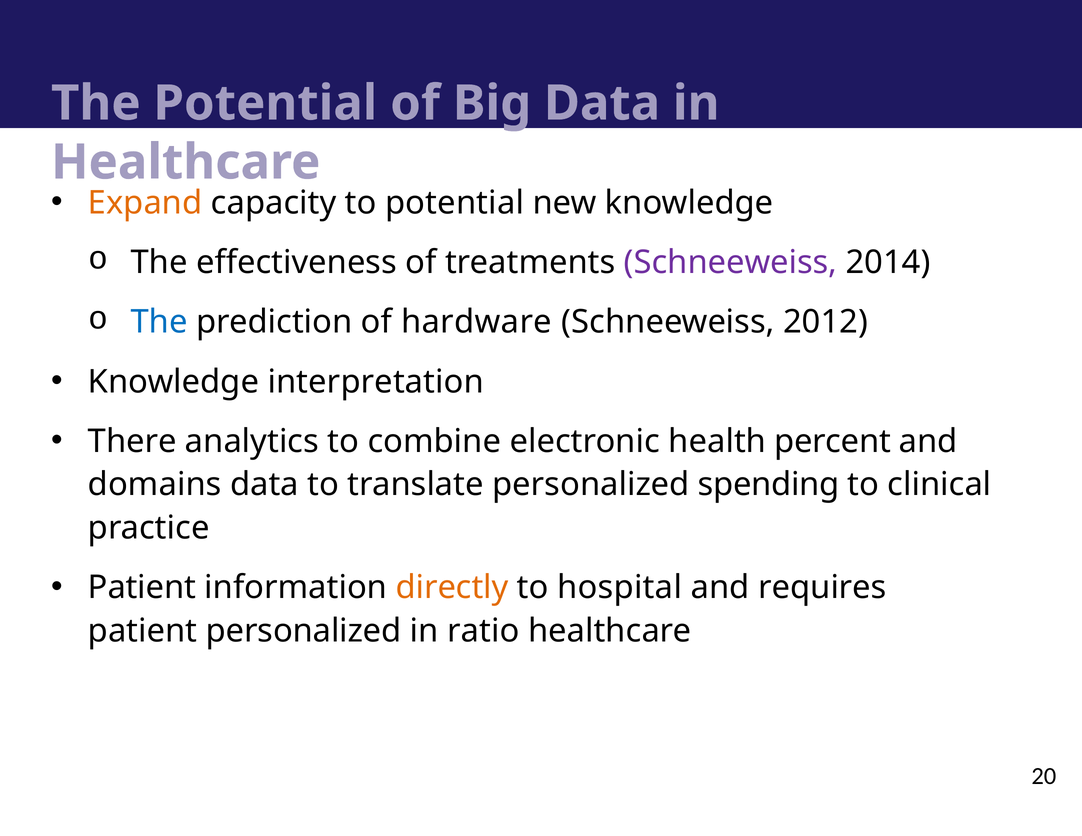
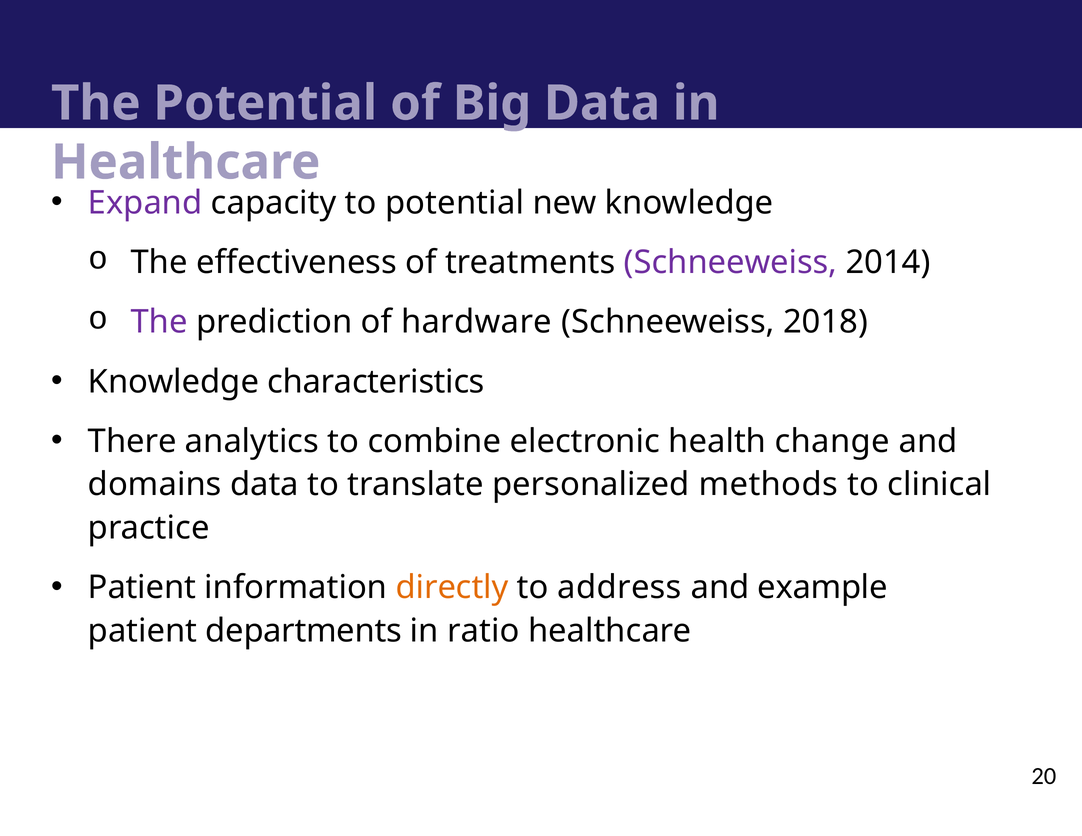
Expand colour: orange -> purple
The at (159, 322) colour: blue -> purple
2012: 2012 -> 2018
interpretation: interpretation -> characteristics
percent: percent -> change
spending: spending -> methods
hospital: hospital -> address
requires: requires -> example
patient personalized: personalized -> departments
